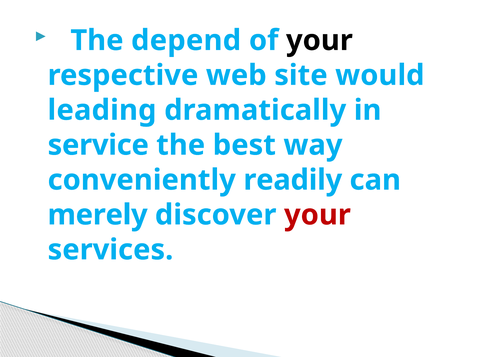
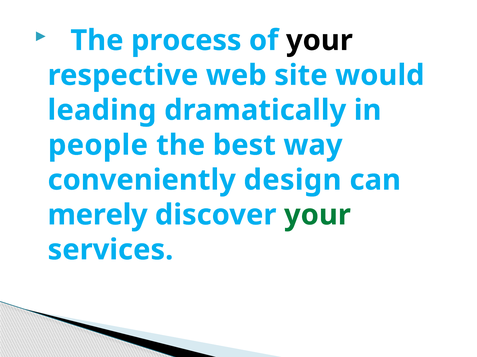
depend: depend -> process
service: service -> people
readily: readily -> design
your at (317, 215) colour: red -> green
